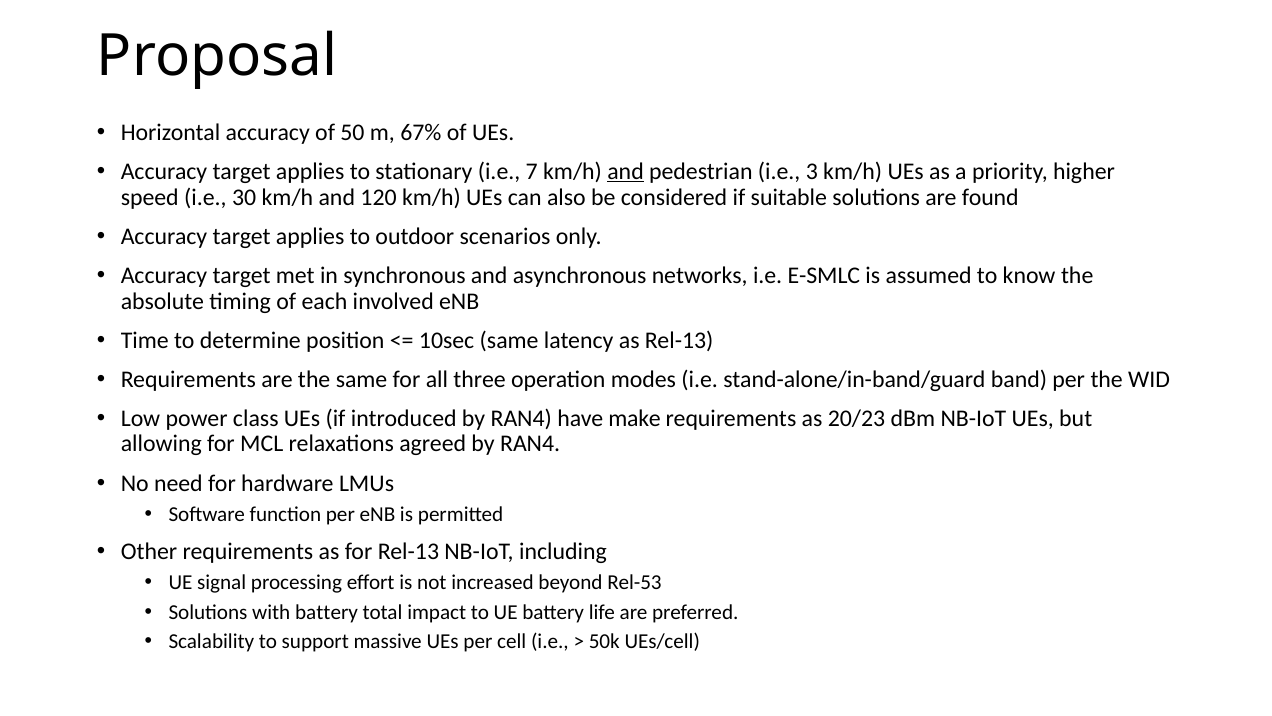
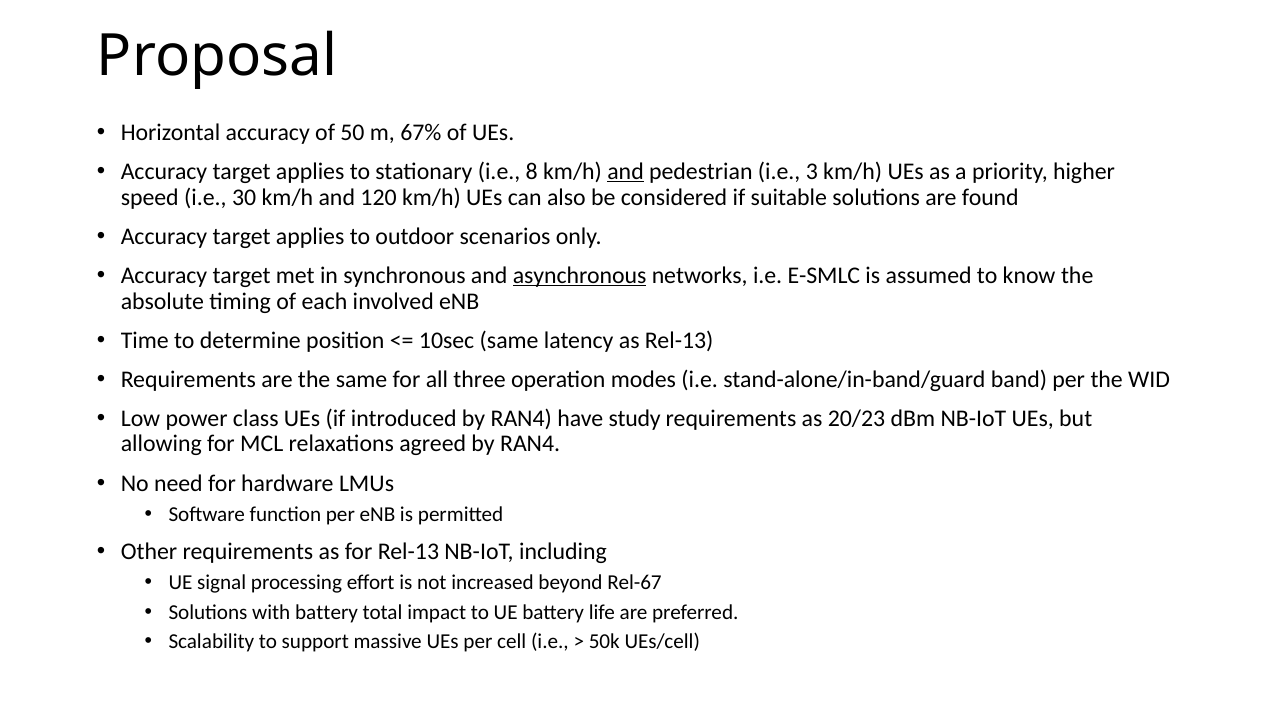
7: 7 -> 8
asynchronous underline: none -> present
make: make -> study
Rel-53: Rel-53 -> Rel-67
